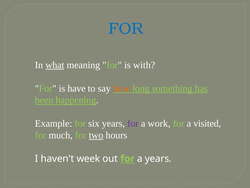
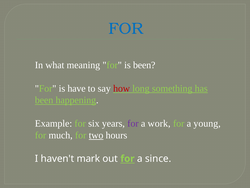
what underline: present -> none
is with: with -> been
how colour: orange -> red
visited: visited -> young
week: week -> mark
a years: years -> since
